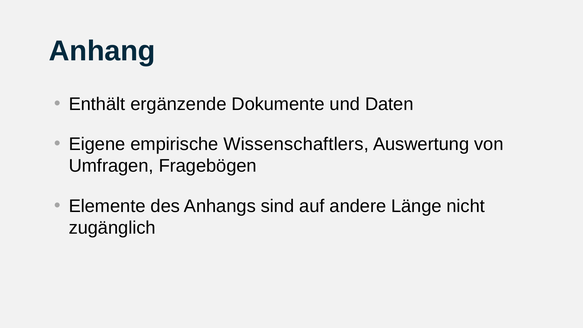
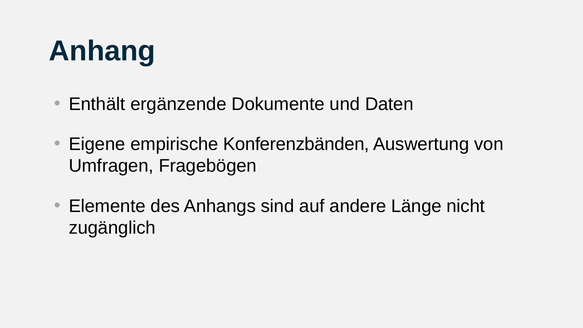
Wissenschaftlers: Wissenschaftlers -> Konferenzbänden
